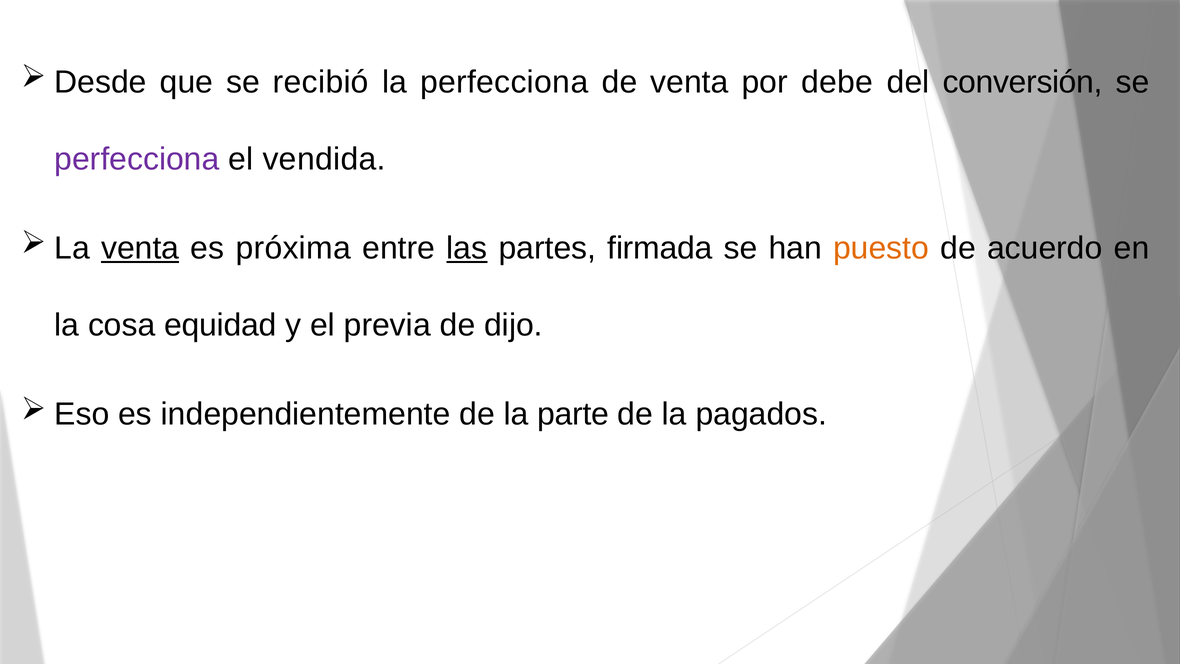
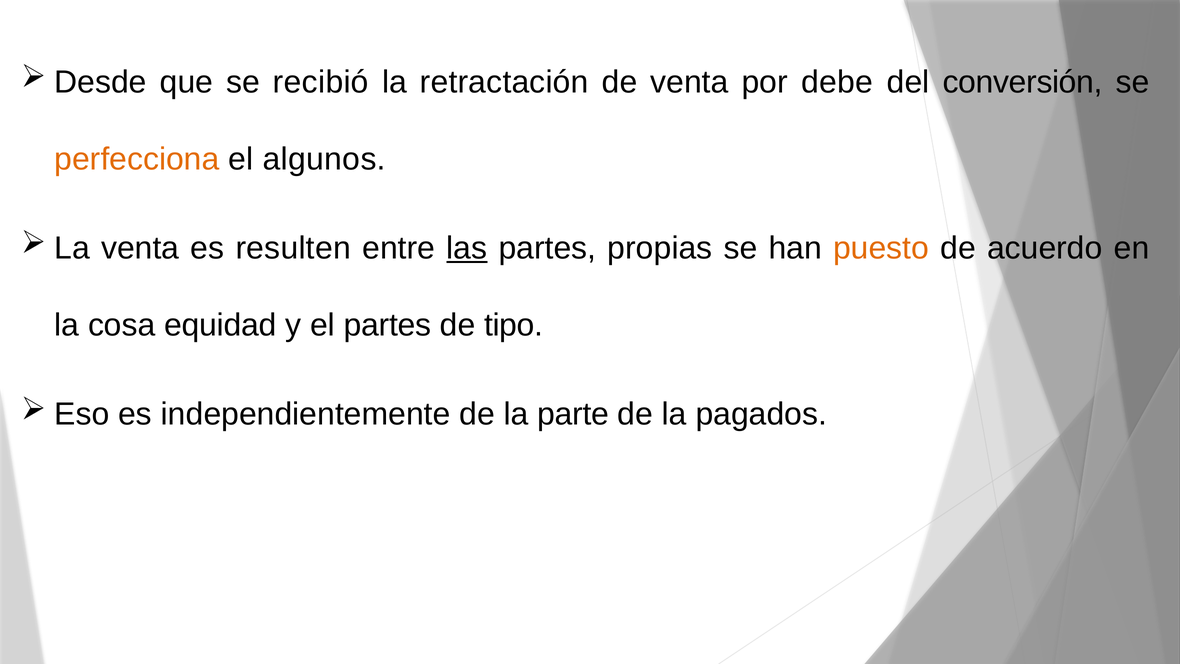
la perfecciona: perfecciona -> retractación
perfecciona at (137, 159) colour: purple -> orange
vendida: vendida -> algunos
venta at (140, 248) underline: present -> none
próxima: próxima -> resulten
firmada: firmada -> propias
el previa: previa -> partes
dijo: dijo -> tipo
